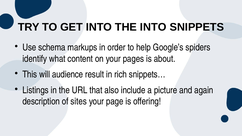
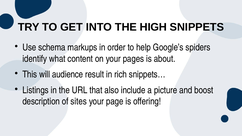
THE INTO: INTO -> HIGH
again: again -> boost
